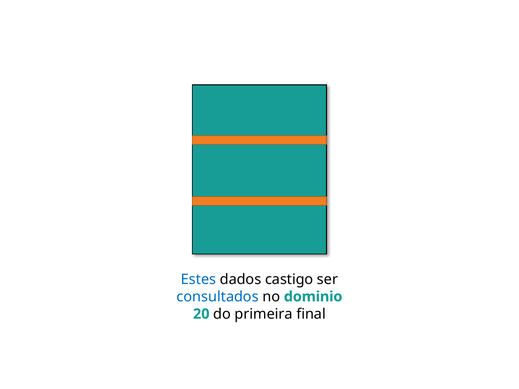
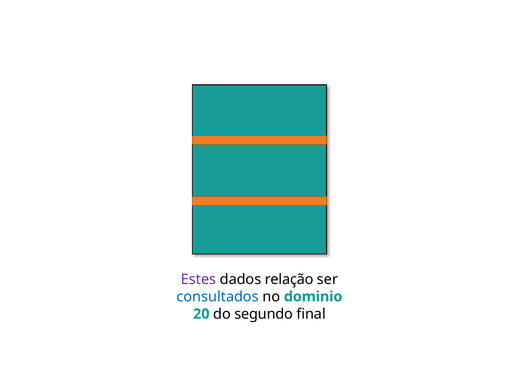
Estes colour: blue -> purple
castigo: castigo -> relação
primeira: primeira -> segundo
